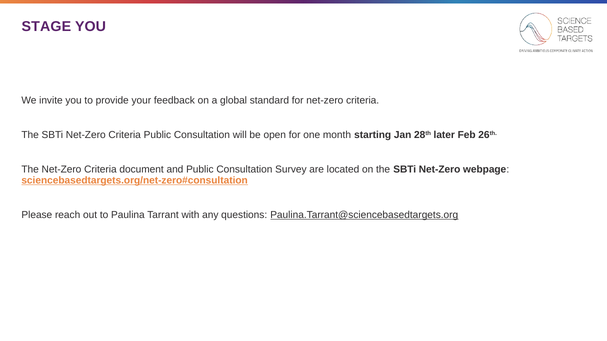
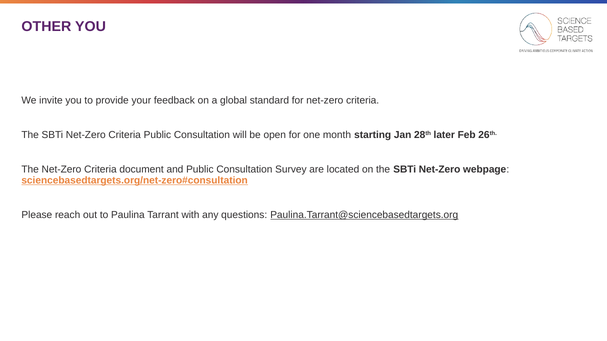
STAGE: STAGE -> OTHER
